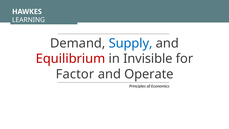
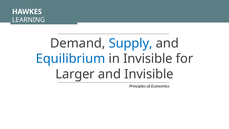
Equilibrium colour: red -> blue
Factor: Factor -> Larger
and Operate: Operate -> Invisible
